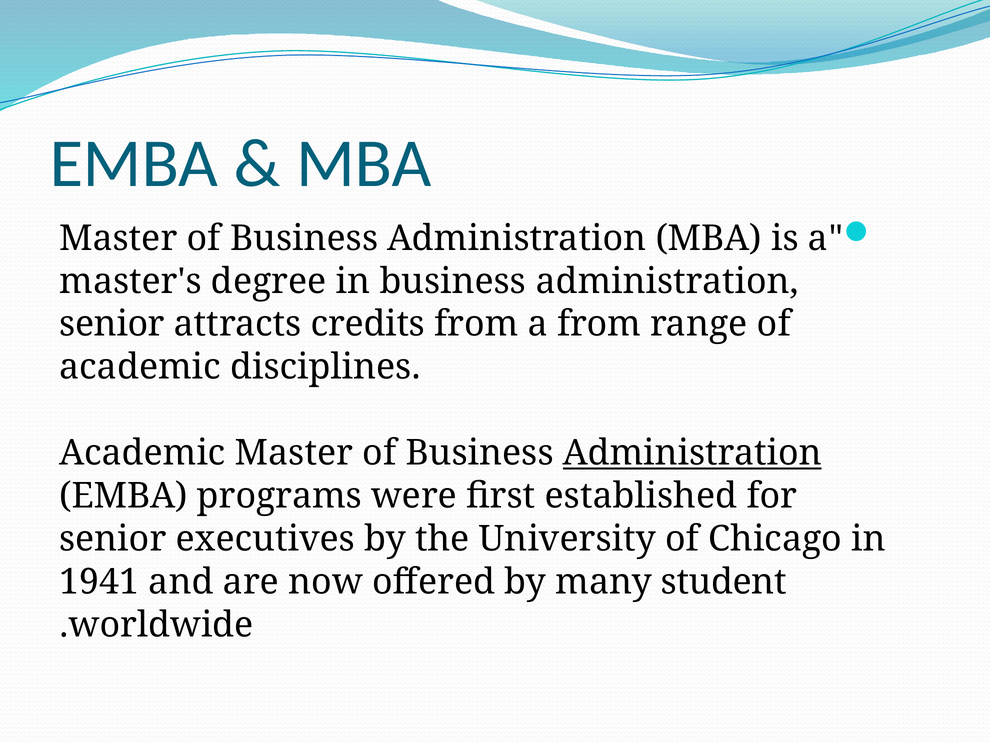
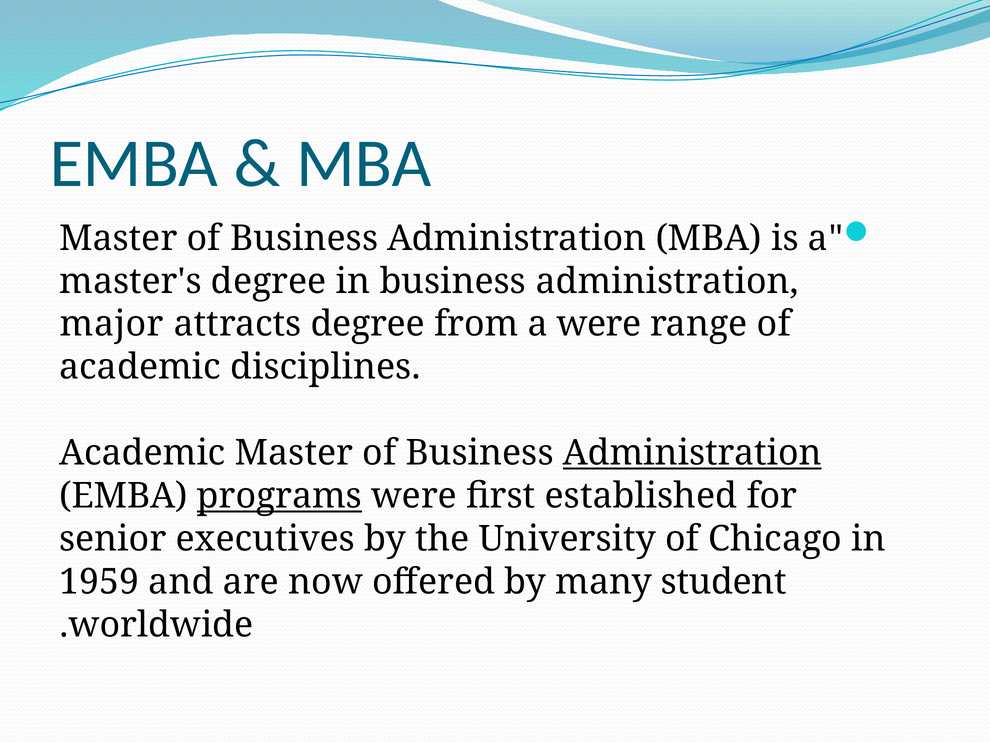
senior at (112, 324): senior -> major
attracts credits: credits -> degree
a from: from -> were
programs underline: none -> present
1941: 1941 -> 1959
